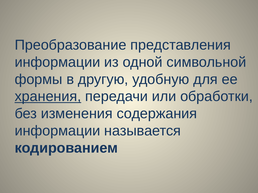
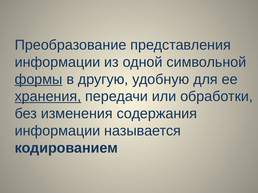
формы underline: none -> present
